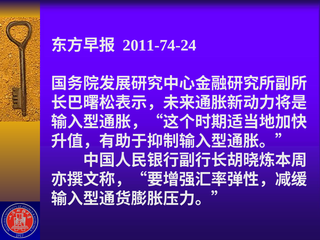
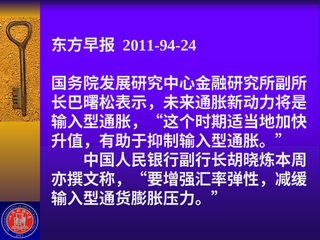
2011-74-24: 2011-74-24 -> 2011-94-24
